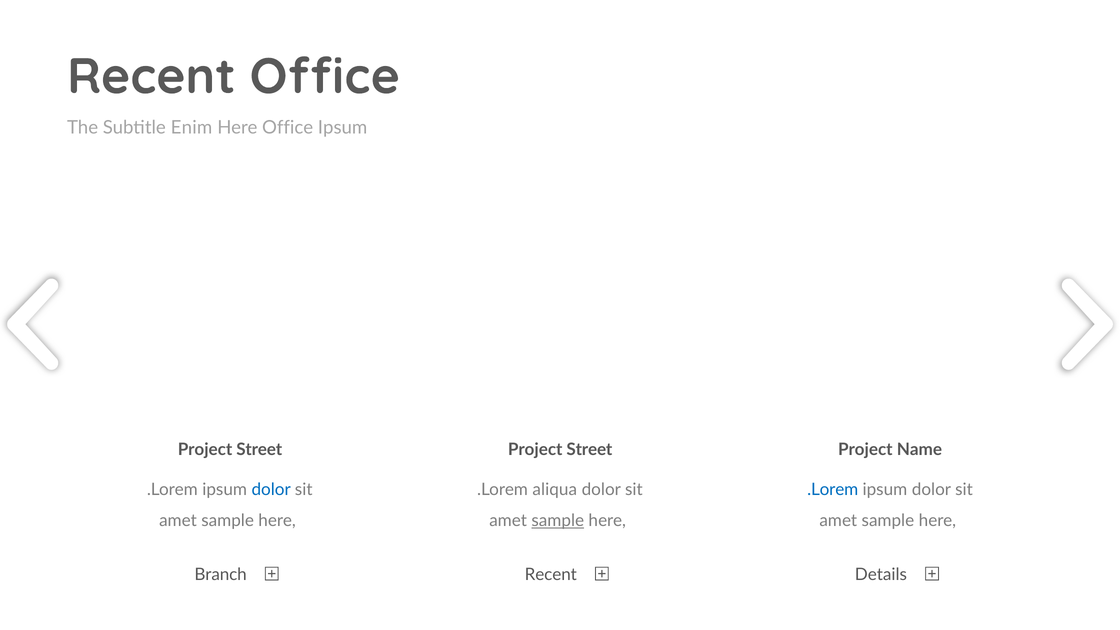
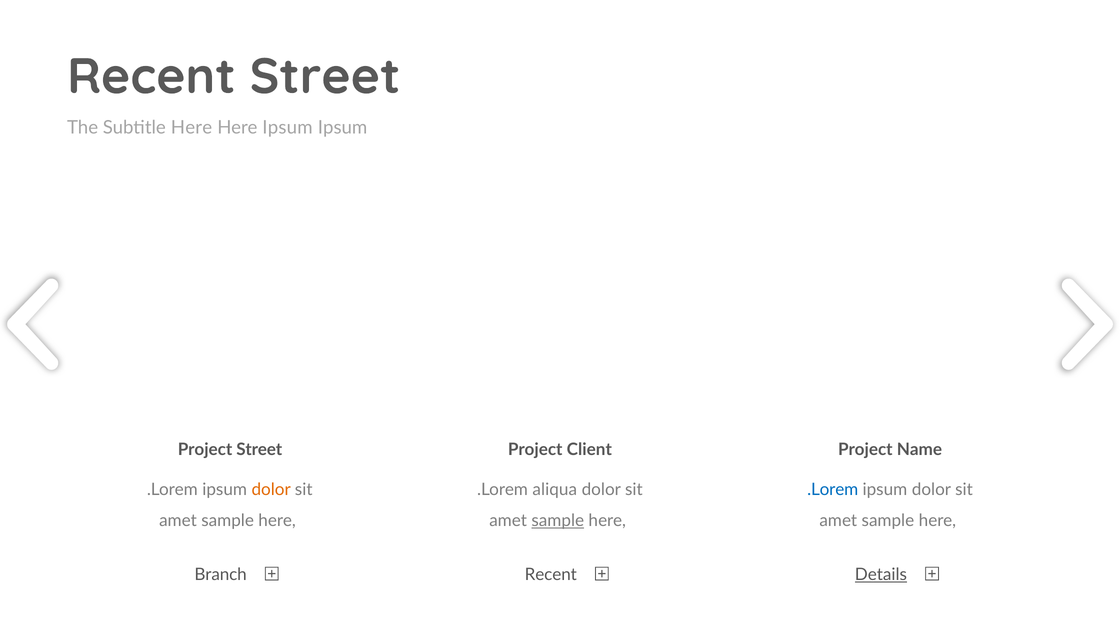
Recent Office: Office -> Street
Subtitle Enim: Enim -> Here
Here Office: Office -> Ipsum
Street at (589, 450): Street -> Client
dolor at (271, 490) colour: blue -> orange
Details underline: none -> present
